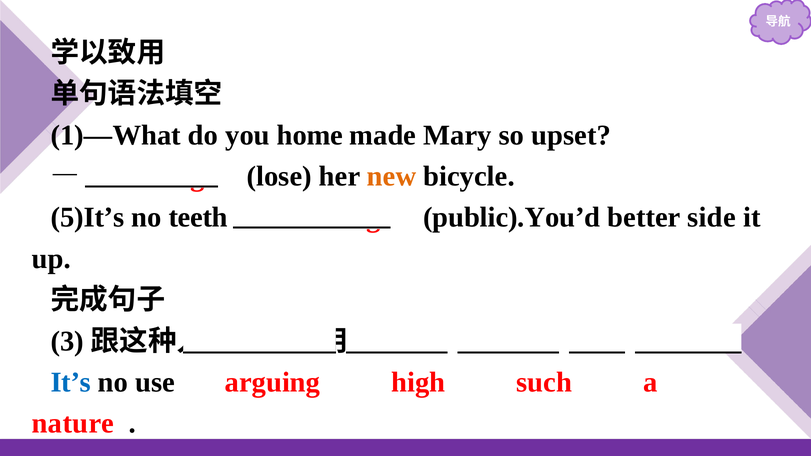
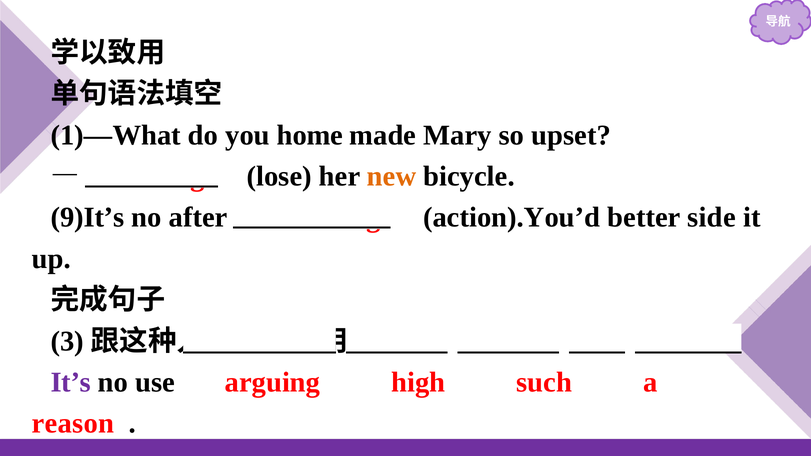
5)It’s: 5)It’s -> 9)It’s
teeth: teeth -> after
public).You’d: public).You’d -> action).You’d
It’s colour: blue -> purple
nature: nature -> reason
